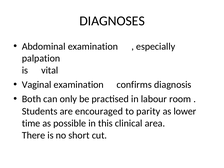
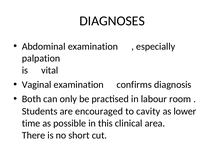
parity: parity -> cavity
